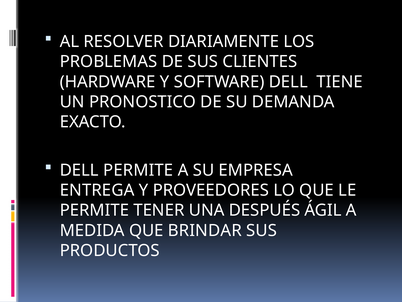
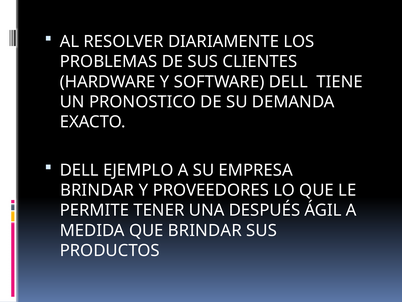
DELL PERMITE: PERMITE -> EJEMPLO
ENTREGA at (97, 190): ENTREGA -> BRINDAR
